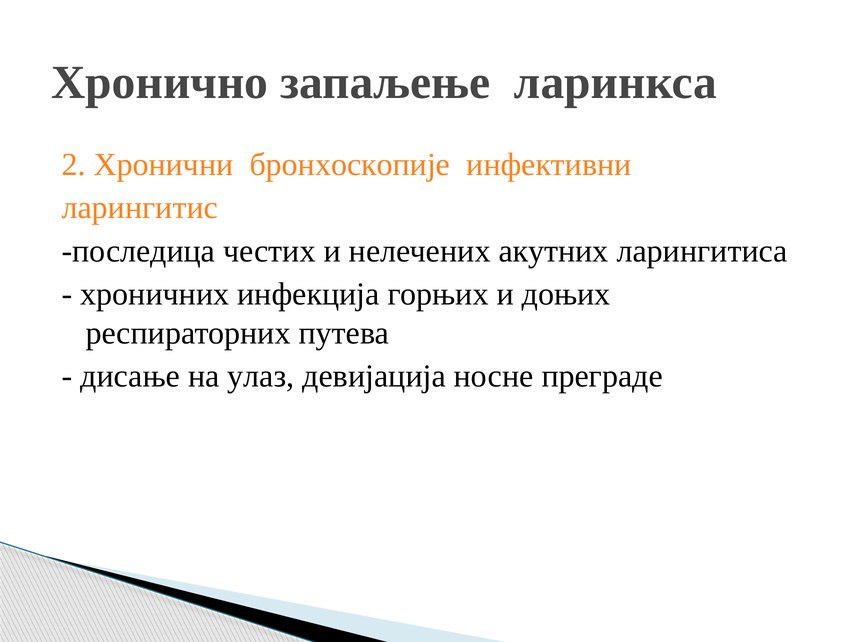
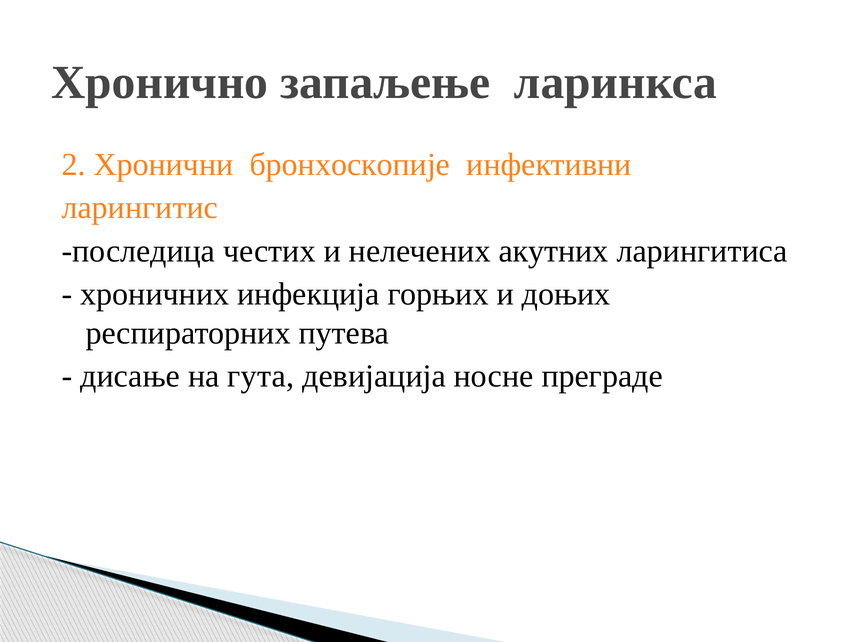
улаз: улаз -> гута
